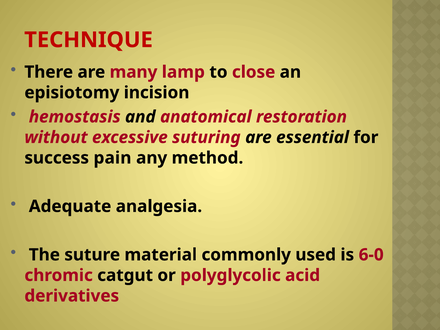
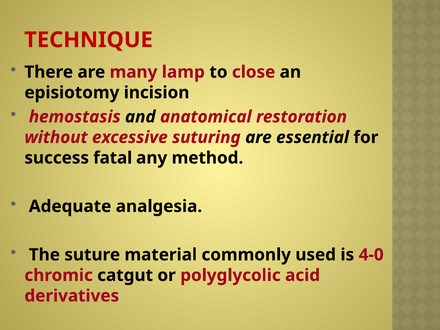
pain: pain -> fatal
6-0: 6-0 -> 4-0
